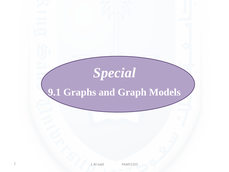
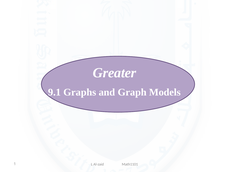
Special: Special -> Greater
